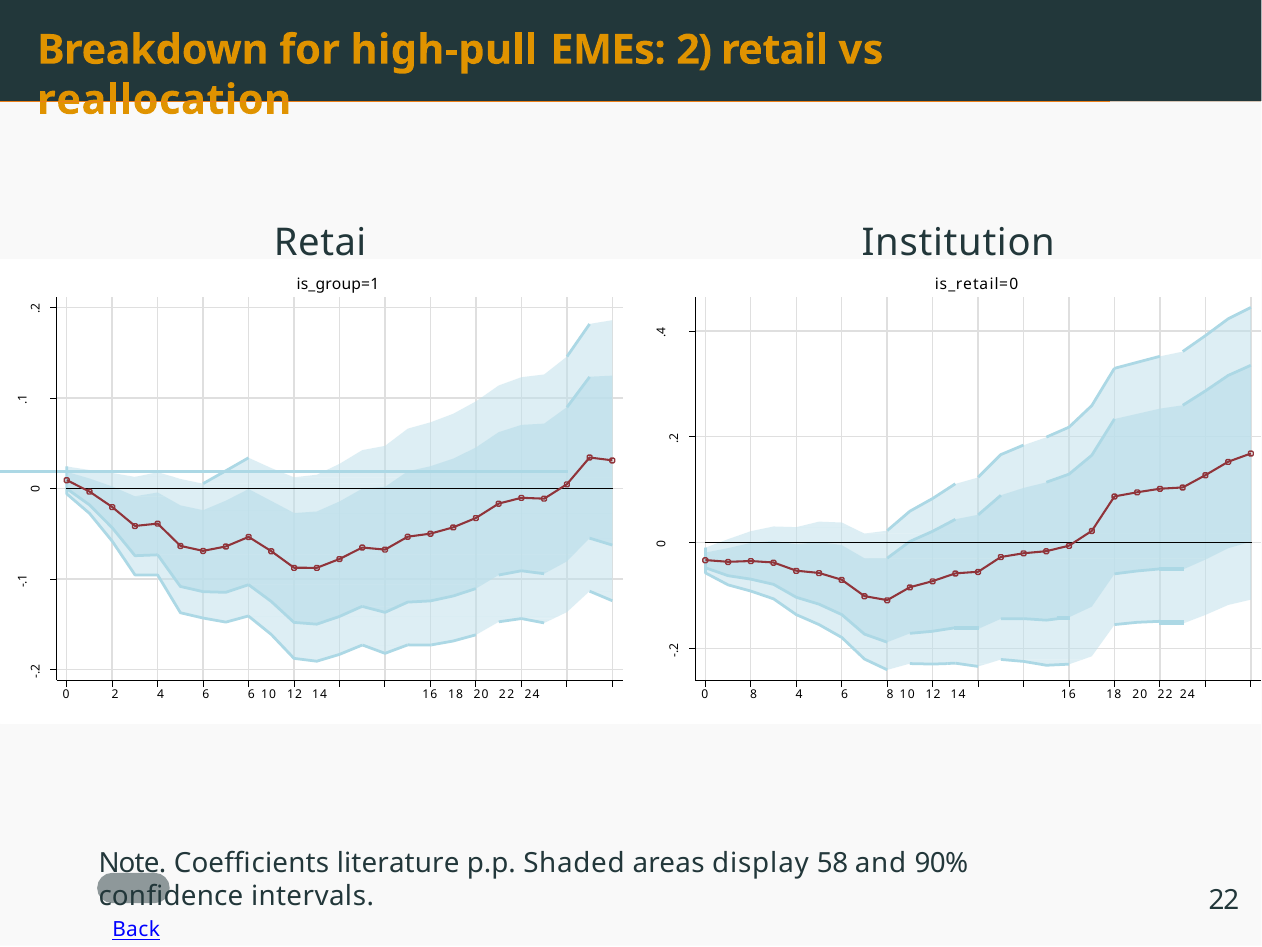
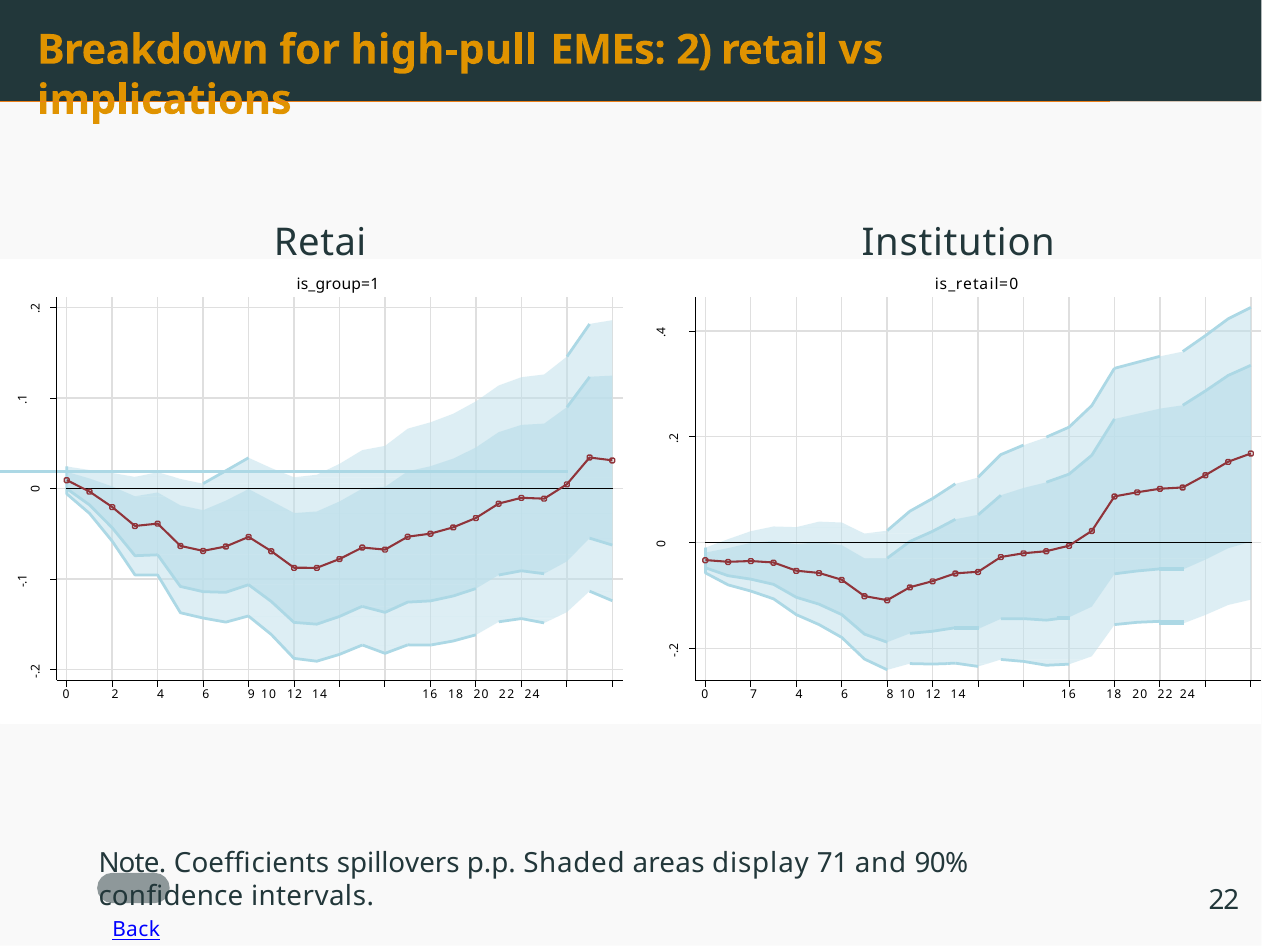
reallocation: reallocation -> implications
6 6: 6 -> 9
0 8: 8 -> 7
literature: literature -> spillovers
58: 58 -> 71
